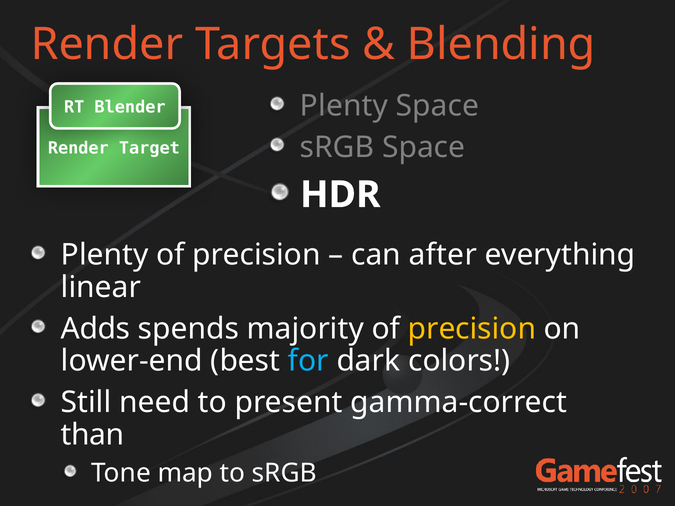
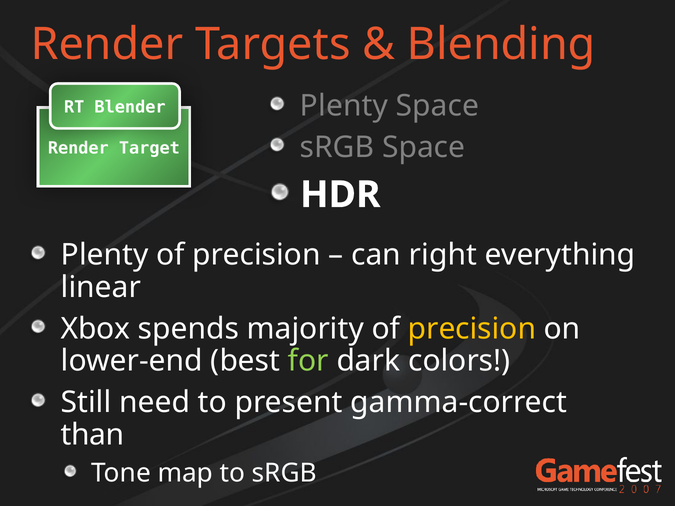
after: after -> right
Adds: Adds -> Xbox
for colour: light blue -> light green
